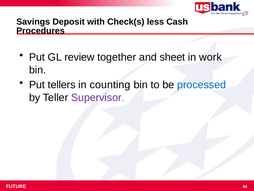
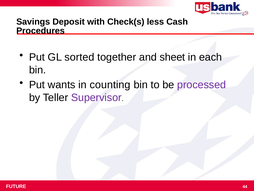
review: review -> sorted
work: work -> each
tellers: tellers -> wants
processed colour: blue -> purple
